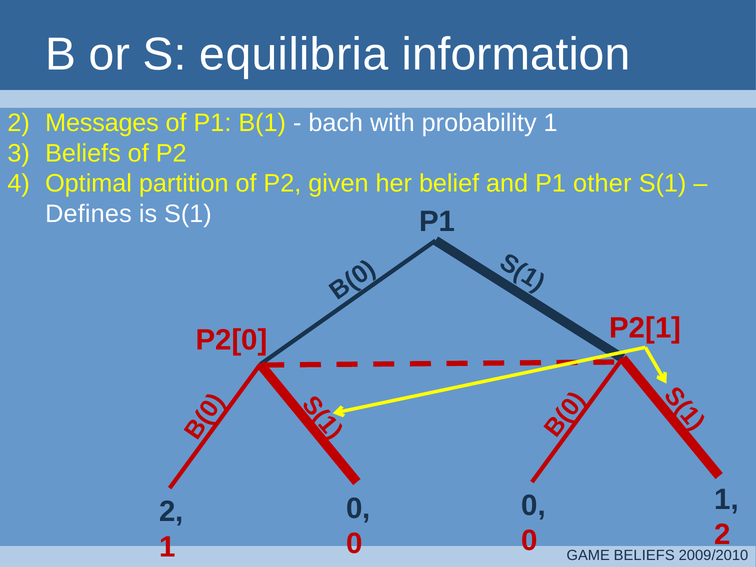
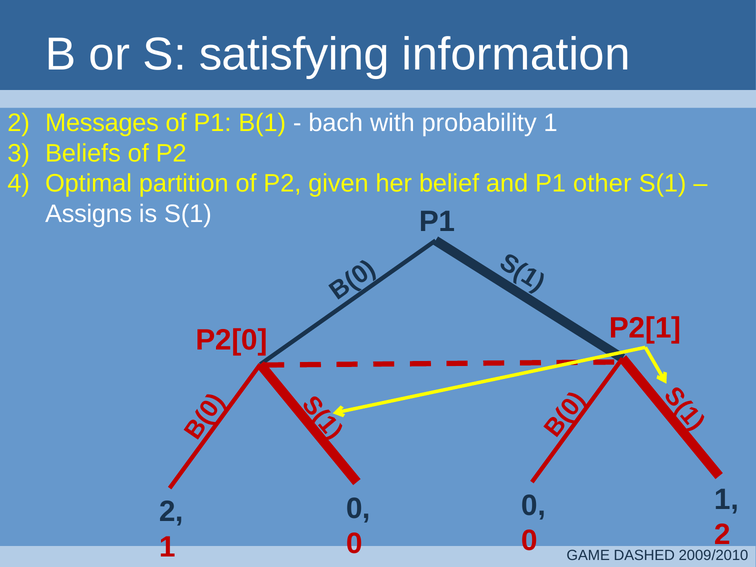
equilibria: equilibria -> satisfying
Defines: Defines -> Assigns
GAME BELIEFS: BELIEFS -> DASHED
